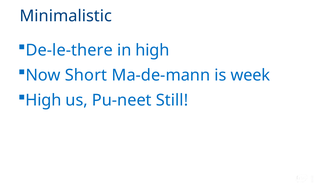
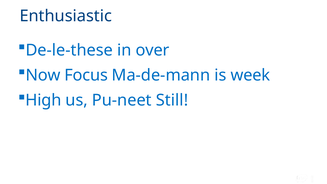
Minimalistic: Minimalistic -> Enthusiastic
De-le-there: De-le-there -> De-le-these
in high: high -> over
Short: Short -> Focus
